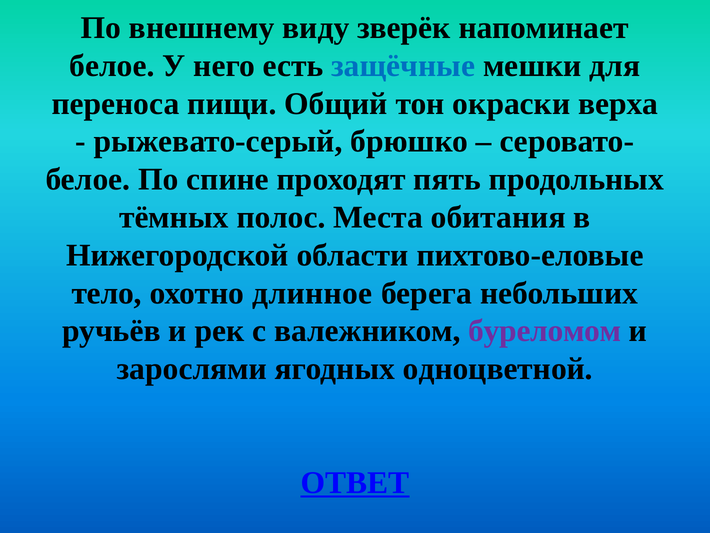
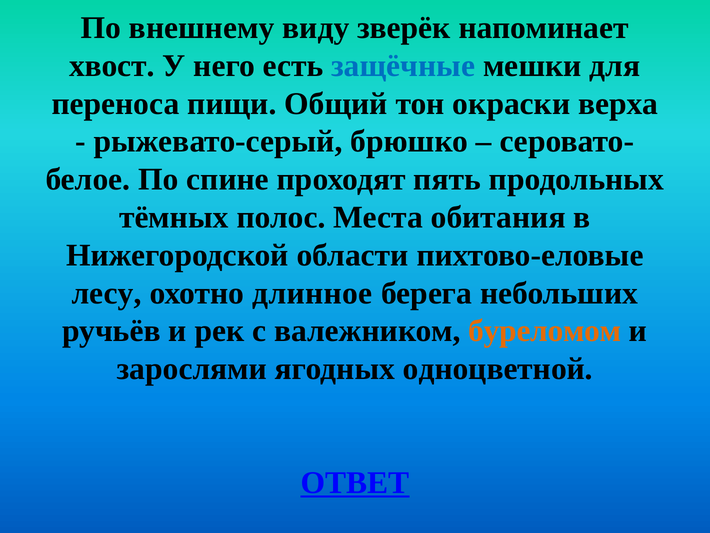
белое at (112, 66): белое -> хвост
тело: тело -> лесу
буреломом colour: purple -> orange
